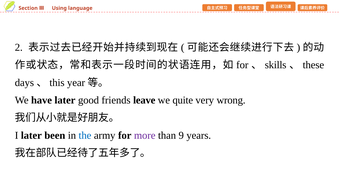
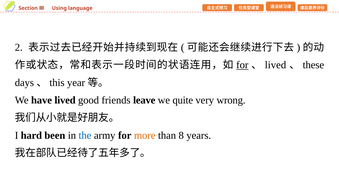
for at (242, 65) underline: none -> present
skills at (276, 65): skills -> lived
have later: later -> lived
I later: later -> hard
more colour: purple -> orange
9: 9 -> 8
